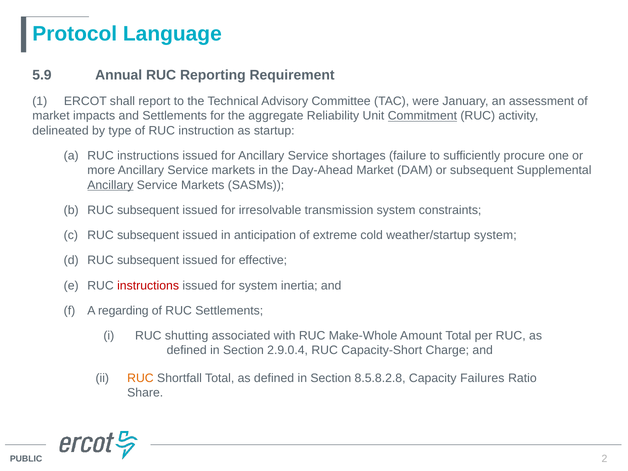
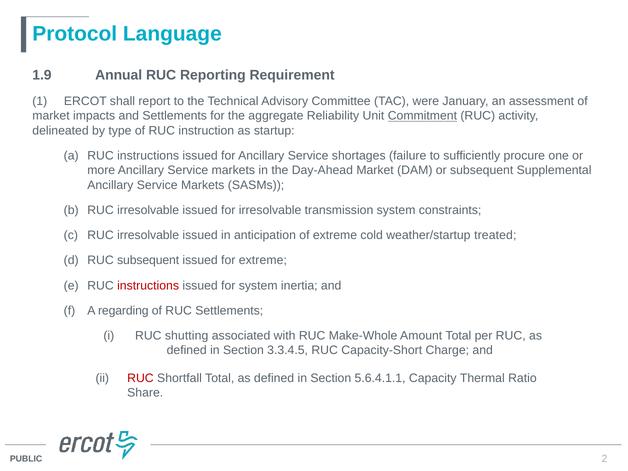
5.9: 5.9 -> 1.9
Ancillary at (110, 185) underline: present -> none
subsequent at (148, 210): subsequent -> irresolvable
subsequent at (148, 235): subsequent -> irresolvable
weather/startup system: system -> treated
for effective: effective -> extreme
2.9.0.4: 2.9.0.4 -> 3.3.4.5
RUC at (140, 378) colour: orange -> red
8.5.8.2.8: 8.5.8.2.8 -> 5.6.4.1.1
Failures: Failures -> Thermal
